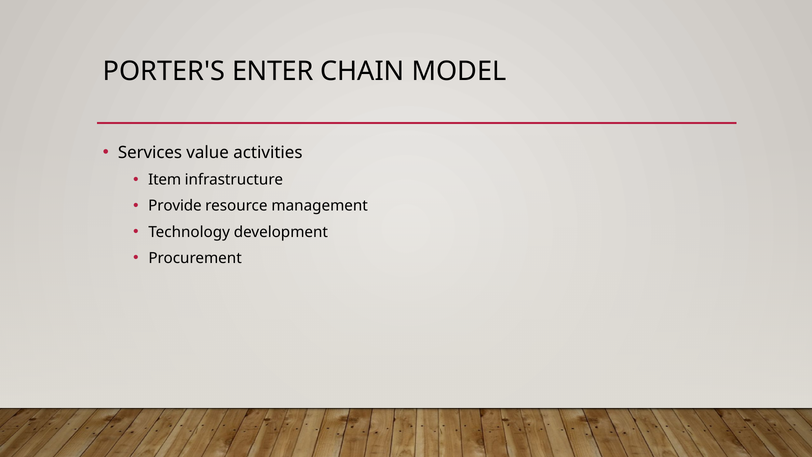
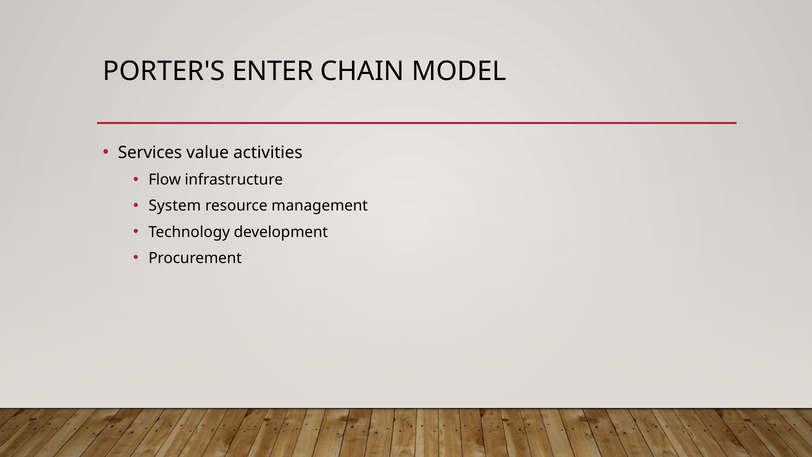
Item: Item -> Flow
Provide: Provide -> System
